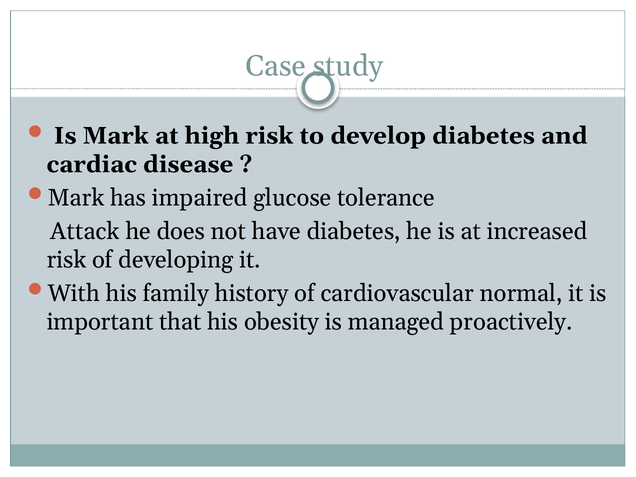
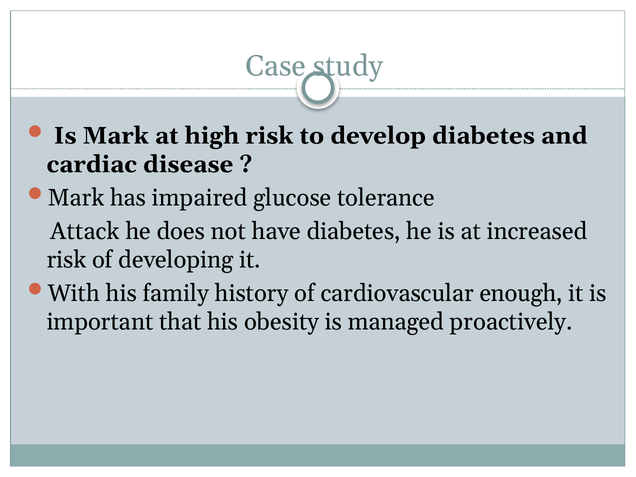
normal: normal -> enough
